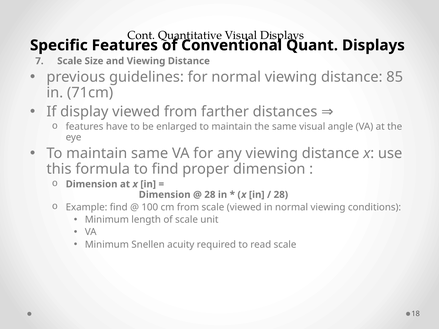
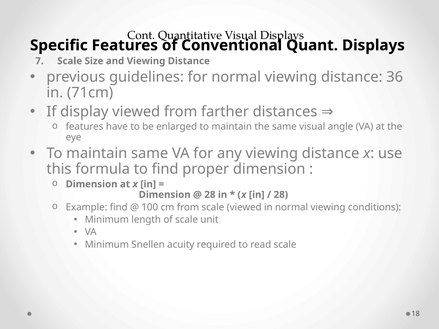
85: 85 -> 36
